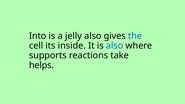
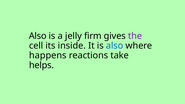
Into at (38, 36): Into -> Also
jelly also: also -> firm
the colour: blue -> purple
supports: supports -> happens
